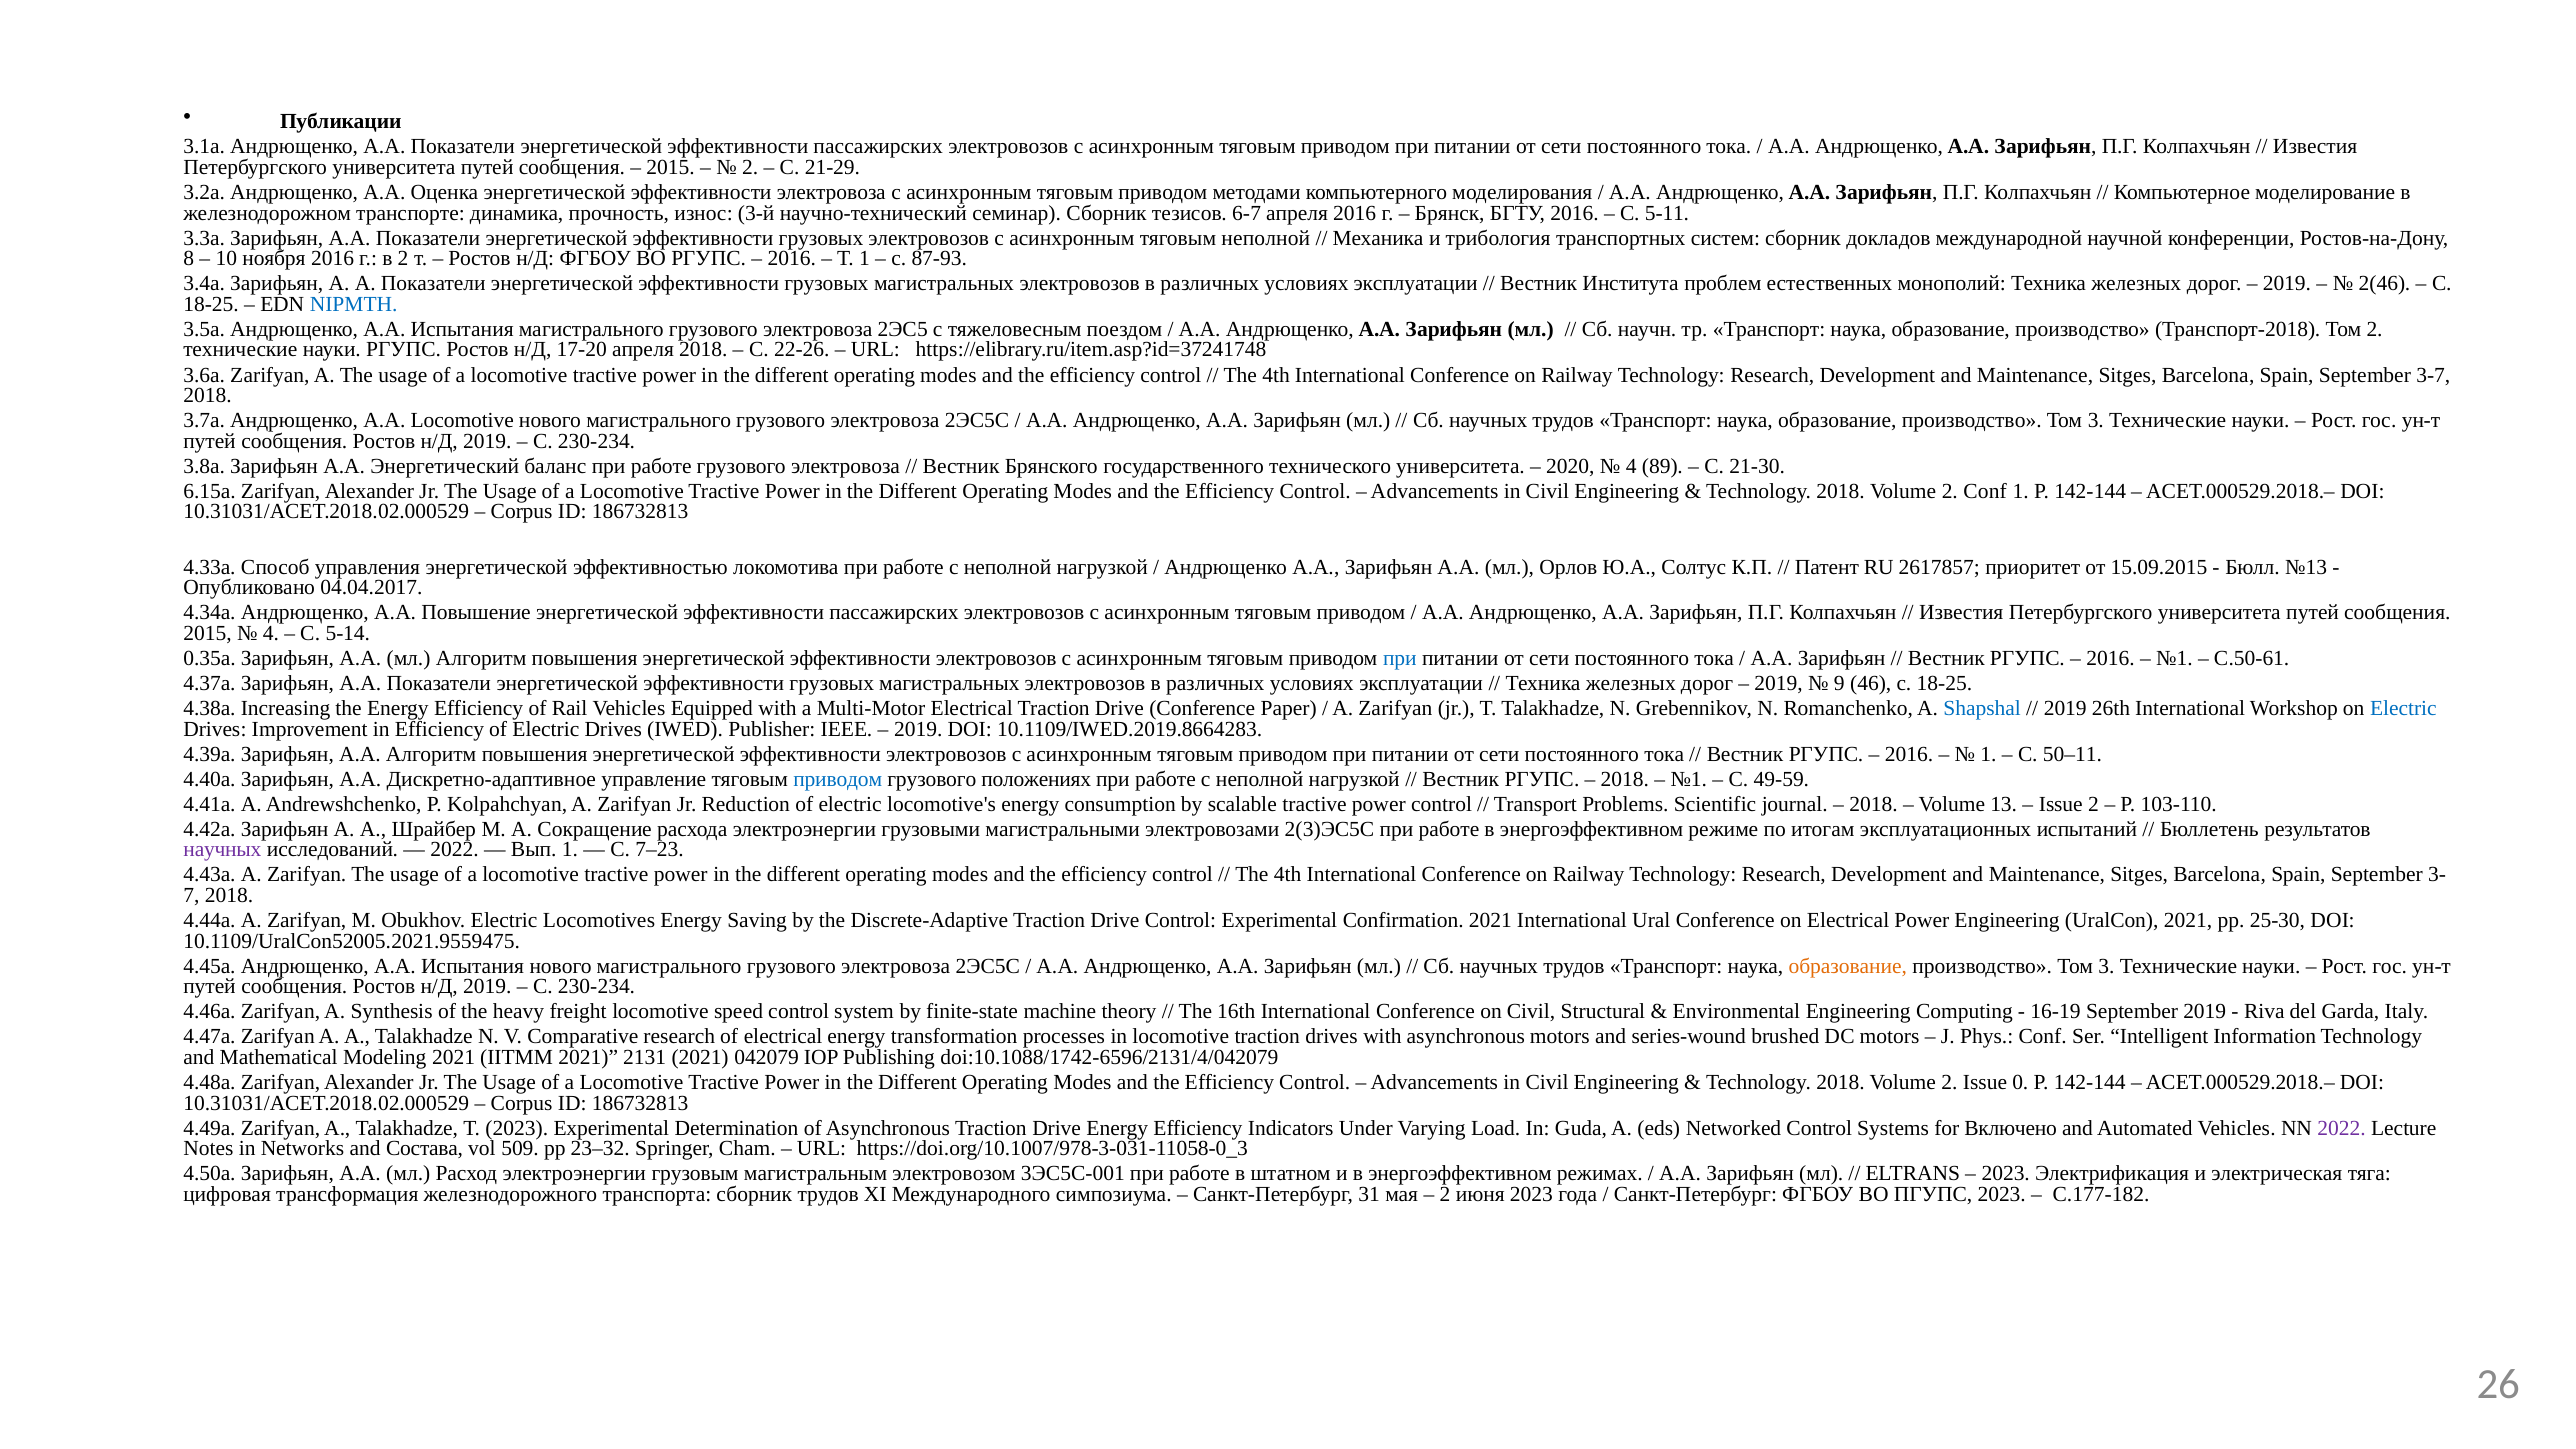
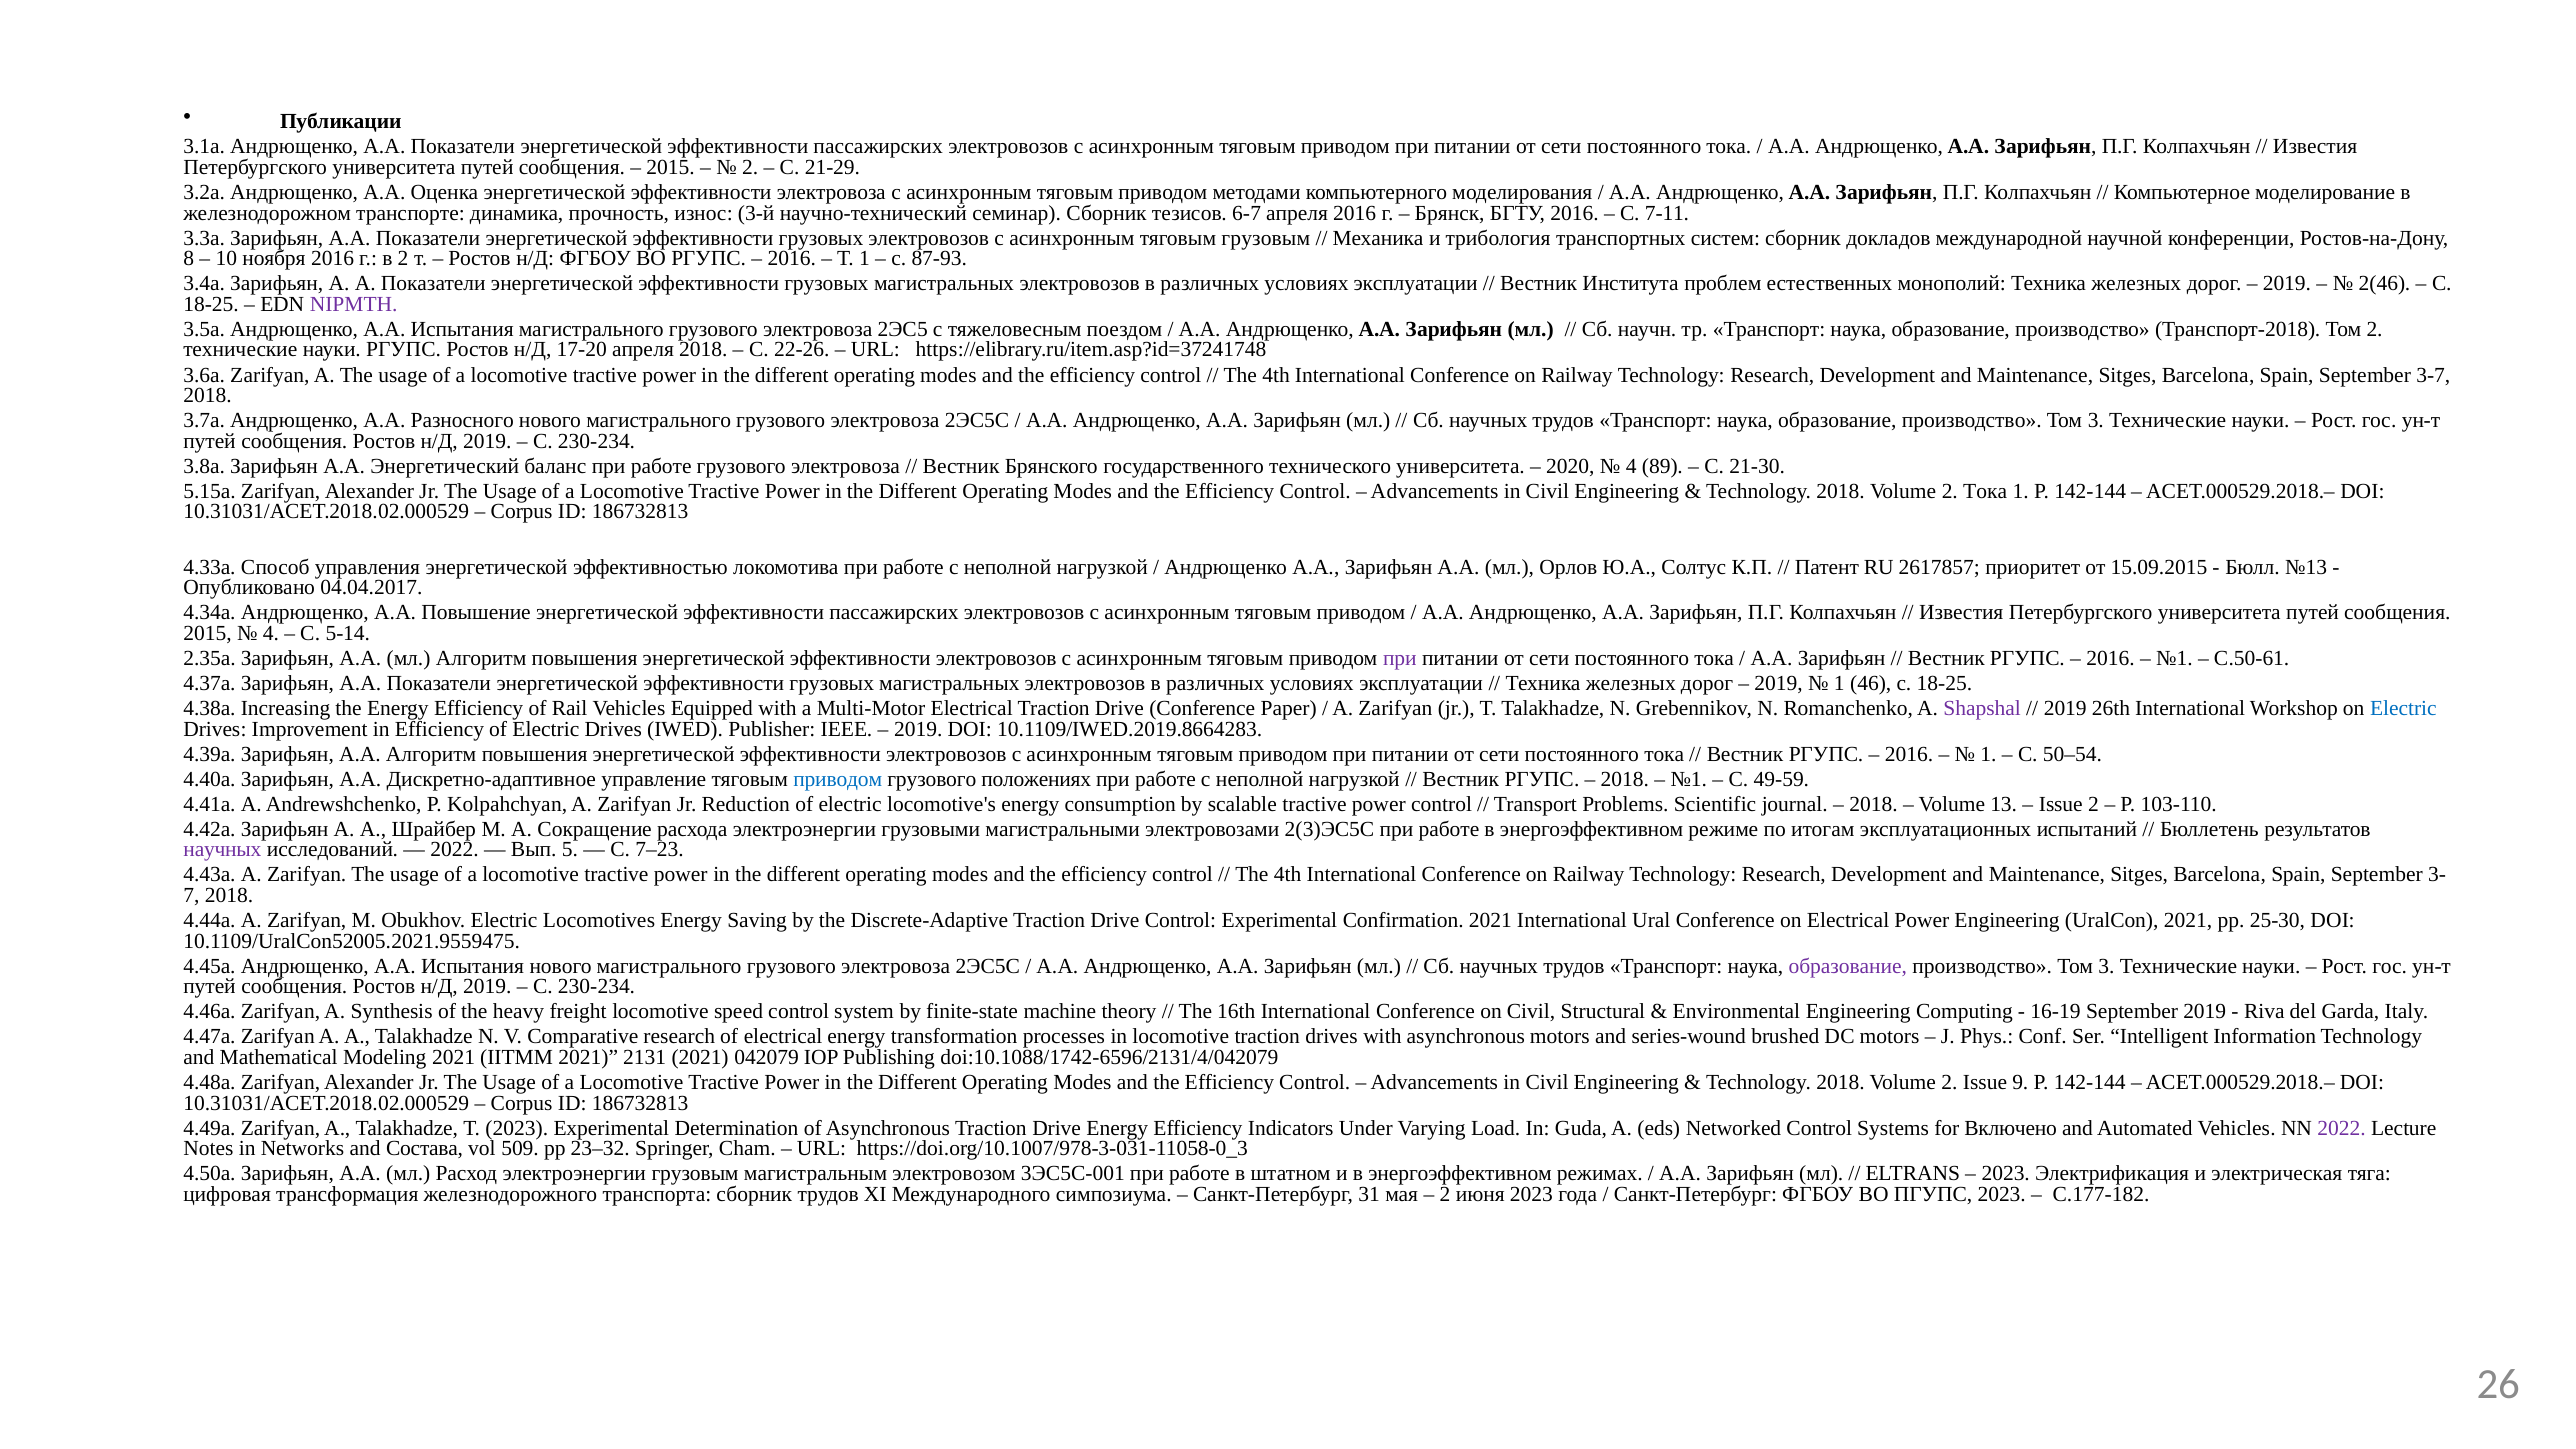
5-11: 5-11 -> 7-11
тяговым неполной: неполной -> грузовым
NIPMTH colour: blue -> purple
А.А Locomotive: Locomotive -> Разносного
6.15а: 6.15а -> 5.15а
2 Conf: Conf -> Тока
0.35а: 0.35а -> 2.35а
при at (1400, 658) colour: blue -> purple
9 at (1839, 683): 9 -> 1
Shapshal colour: blue -> purple
50–11: 50–11 -> 50–54
Вып 1: 1 -> 5
образование at (1848, 966) colour: orange -> purple
0: 0 -> 9
